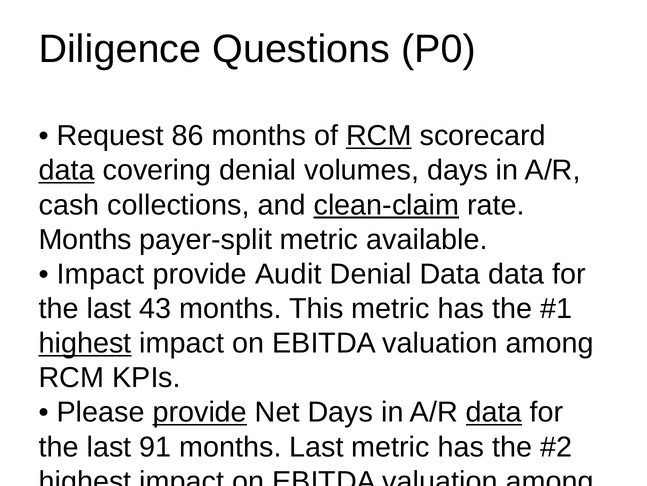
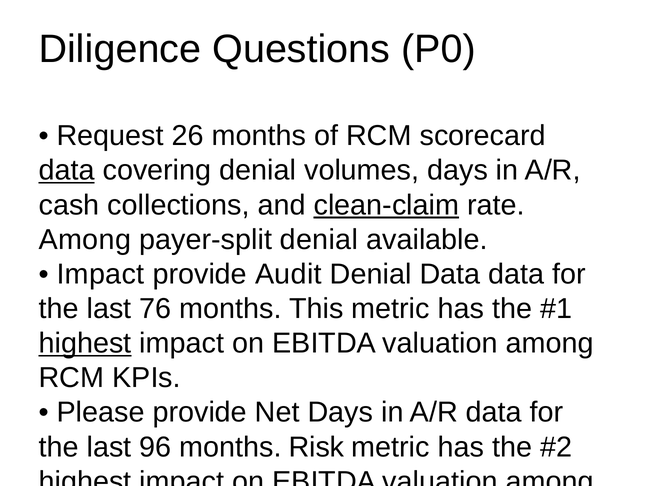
86: 86 -> 26
RCM at (379, 136) underline: present -> none
Months at (85, 239): Months -> Among
payer-split metric: metric -> denial
43: 43 -> 76
provide at (200, 412) underline: present -> none
data at (494, 412) underline: present -> none
91: 91 -> 96
months Last: Last -> Risk
